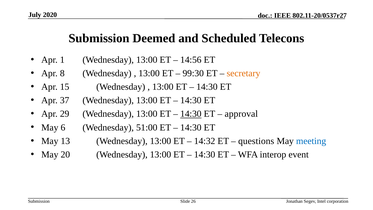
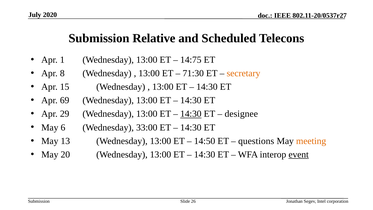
Deemed: Deemed -> Relative
14:56: 14:56 -> 14:75
99:30: 99:30 -> 71:30
37: 37 -> 69
approval: approval -> designee
51:00: 51:00 -> 33:00
14:32: 14:32 -> 14:50
meeting colour: blue -> orange
event underline: none -> present
